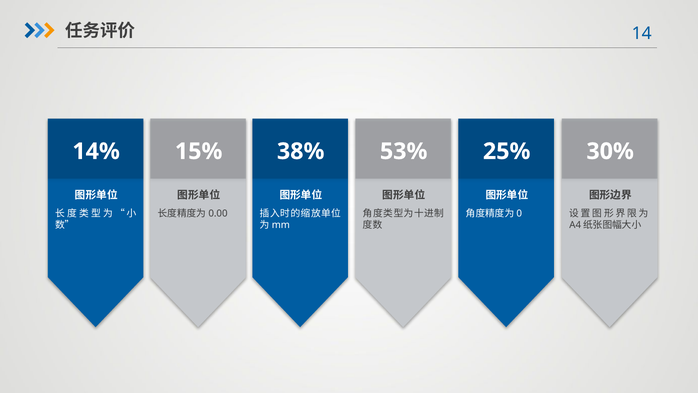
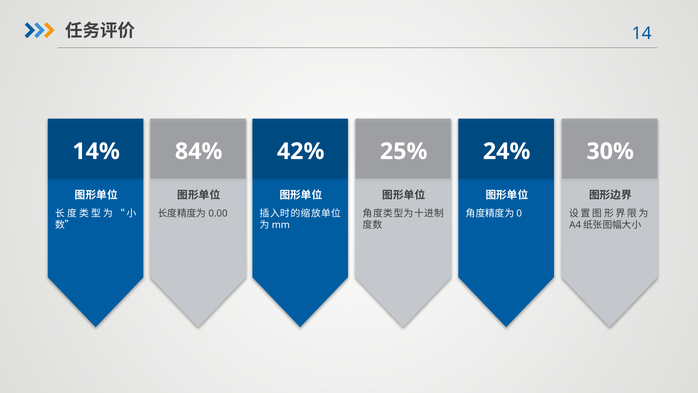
15%: 15% -> 84%
38%: 38% -> 42%
53%: 53% -> 25%
25%: 25% -> 24%
